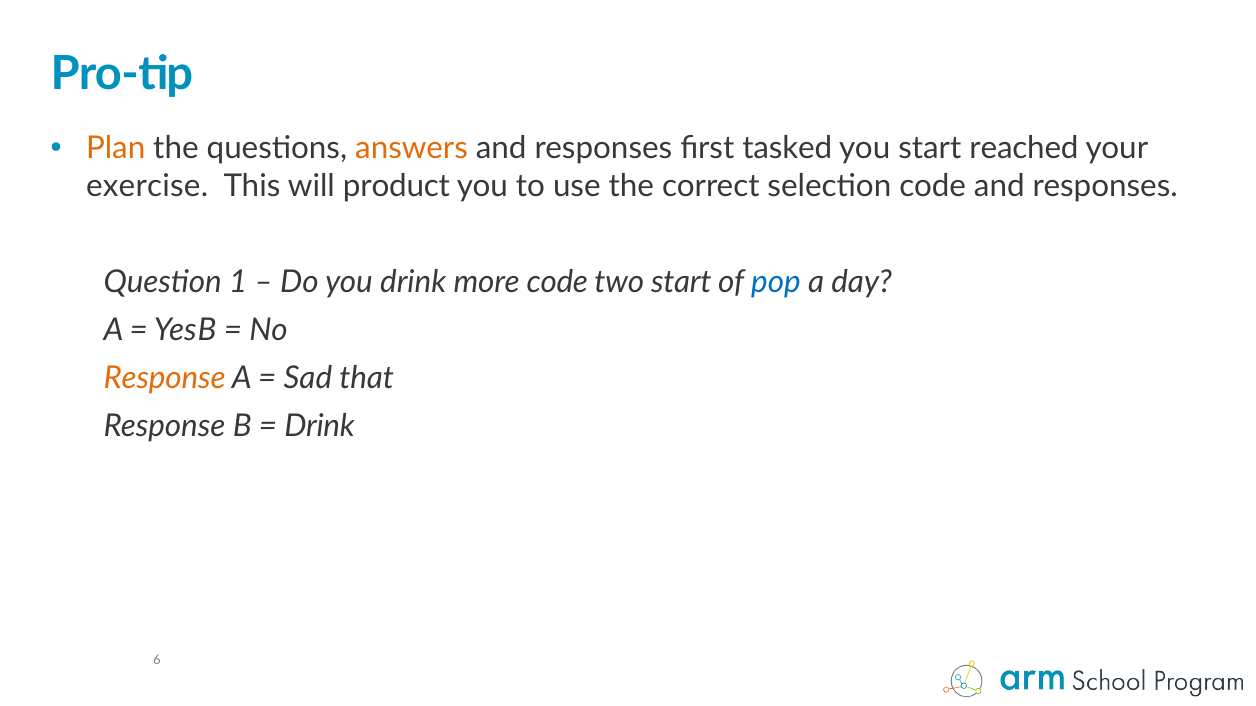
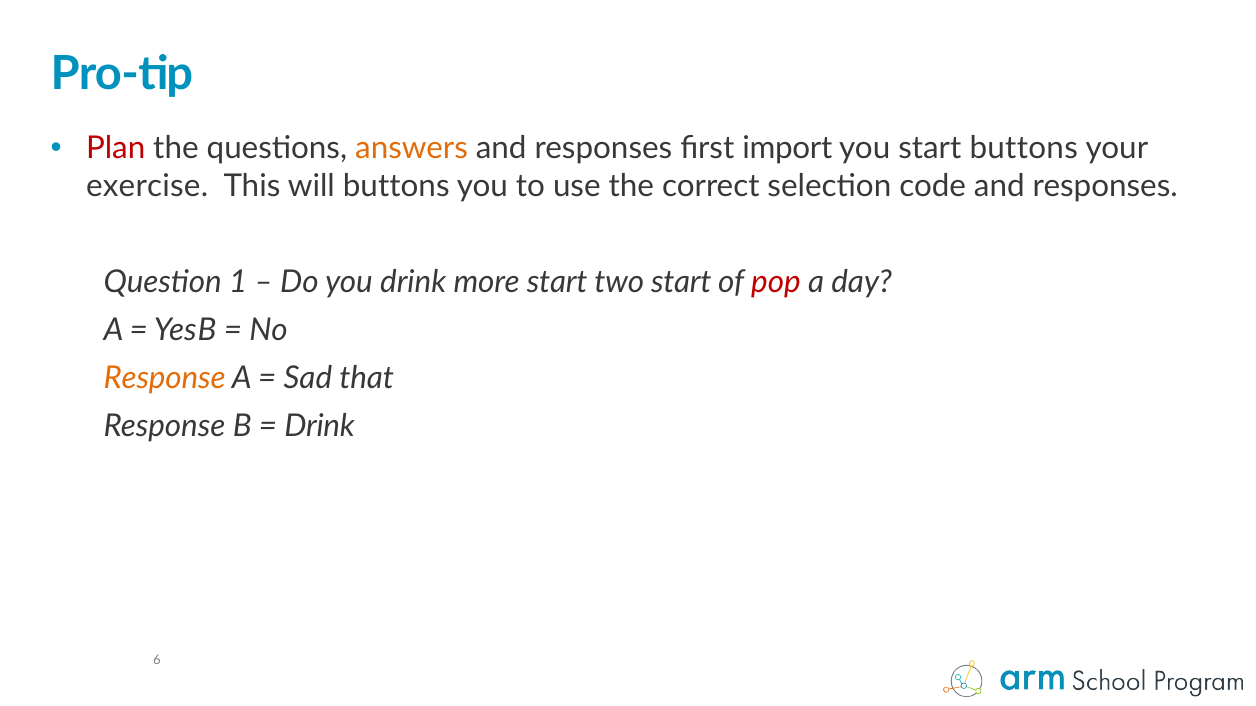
Plan colour: orange -> red
tasked: tasked -> import
start reached: reached -> buttons
will product: product -> buttons
more code: code -> start
pop colour: blue -> red
